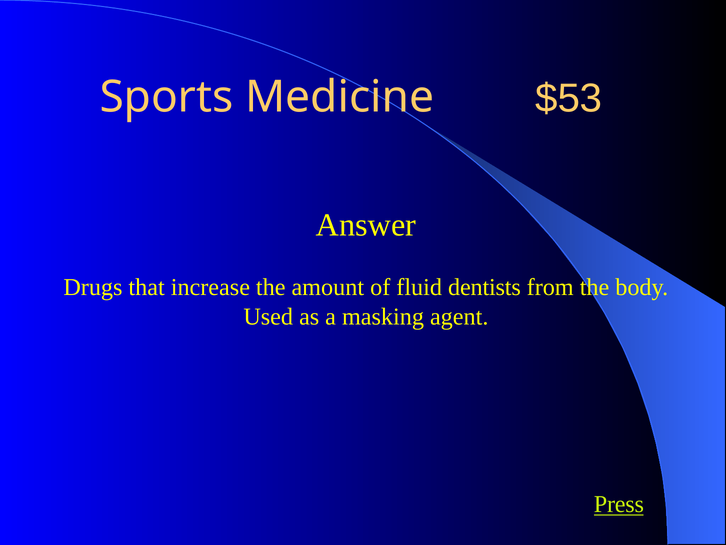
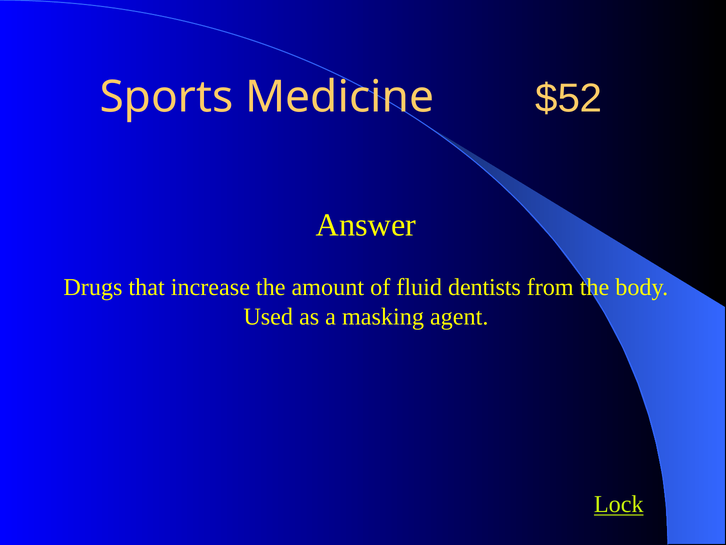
$53: $53 -> $52
Press: Press -> Lock
